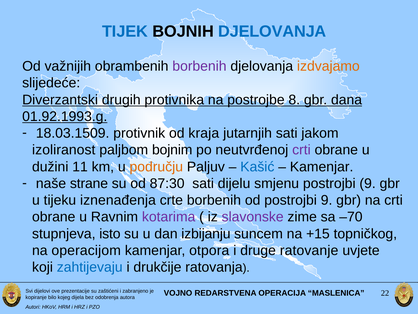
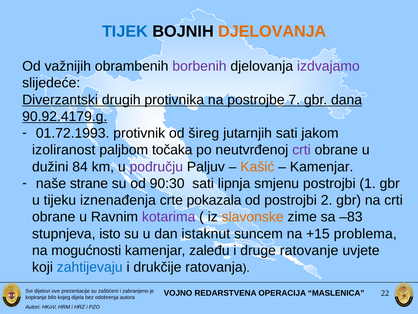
DJELOVANJA at (272, 32) colour: blue -> orange
izdvajamo colour: orange -> purple
8: 8 -> 7
01.92.1993.g: 01.92.1993.g -> 90.92.4179.g
18.03.1509: 18.03.1509 -> 01.72.1993
kraja: kraja -> šireg
bojnim: bojnim -> točaka
11: 11 -> 84
području colour: orange -> purple
Kašić colour: blue -> orange
87:30: 87:30 -> 90:30
dijelu: dijelu -> lipnja
smjenu postrojbi 9: 9 -> 1
crte borbenih: borbenih -> pokazala
od postrojbi 9: 9 -> 2
slavonske colour: purple -> orange
–70: –70 -> –83
izbijanju: izbijanju -> istaknut
topničkog: topničkog -> problema
operacijom: operacijom -> mogućnosti
otpora: otpora -> zaleđu
